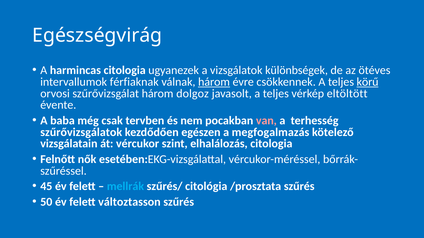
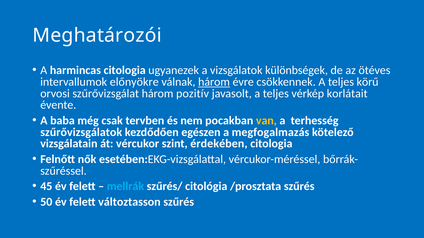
Egészségvirág: Egészségvirág -> Meghatározói
férfiaknak: férfiaknak -> előnyökre
körű underline: present -> none
dolgoz: dolgoz -> pozitív
eltöltött: eltöltött -> korlátait
van colour: pink -> yellow
elhalálozás: elhalálozás -> érdekében
